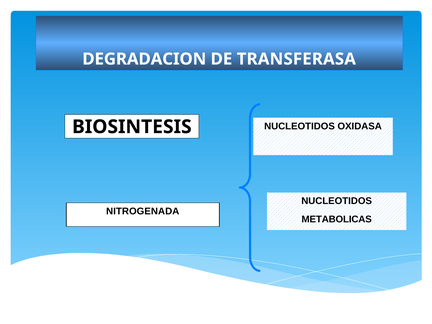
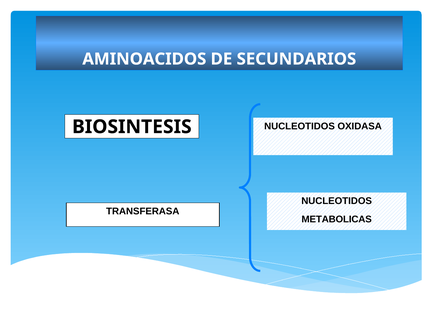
DEGRADACION: DEGRADACION -> AMINOACIDOS
TRANSFERASA: TRANSFERASA -> SECUNDARIOS
NITROGENADA: NITROGENADA -> TRANSFERASA
